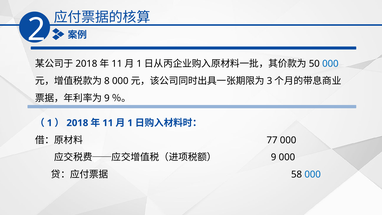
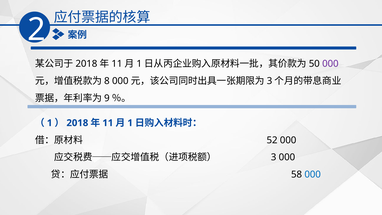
000 at (330, 64) colour: blue -> purple
77: 77 -> 52
9: 9 -> 3
